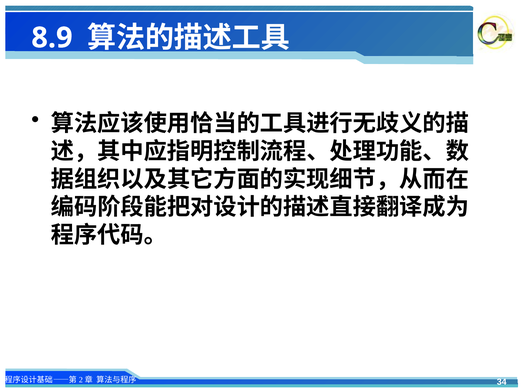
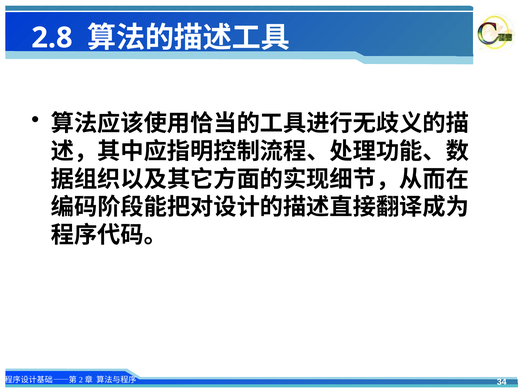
8.9: 8.9 -> 2.8
